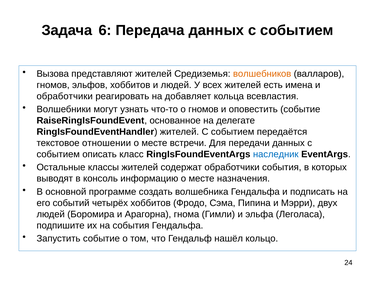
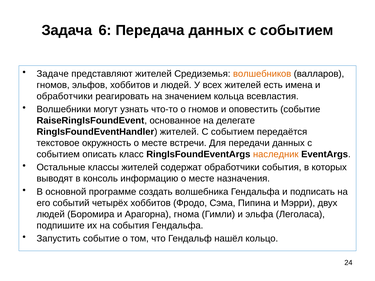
Вызова: Вызова -> Задаче
добавляет: добавляет -> значением
отношении: отношении -> окружность
наследник colour: blue -> orange
